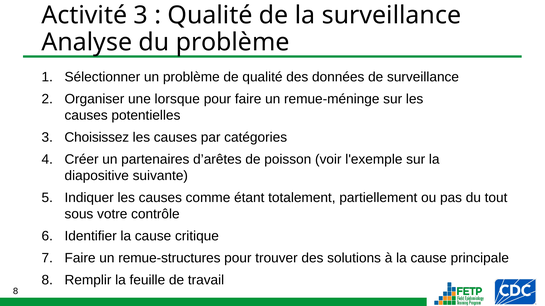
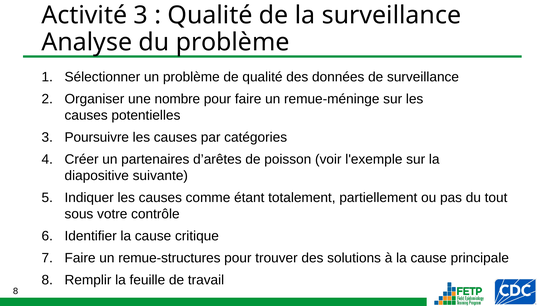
lorsque: lorsque -> nombre
Choisissez: Choisissez -> Poursuivre
